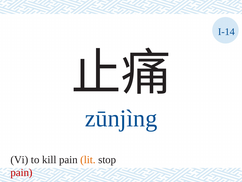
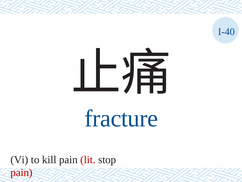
I-14: I-14 -> I-40
zūnjìng: zūnjìng -> fracture
lit colour: orange -> red
